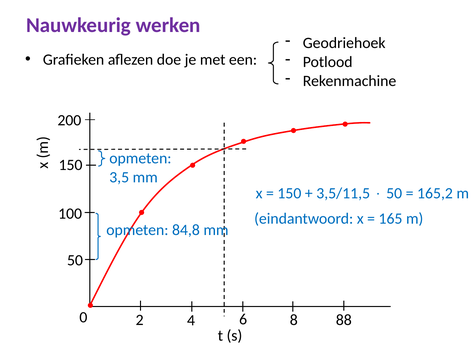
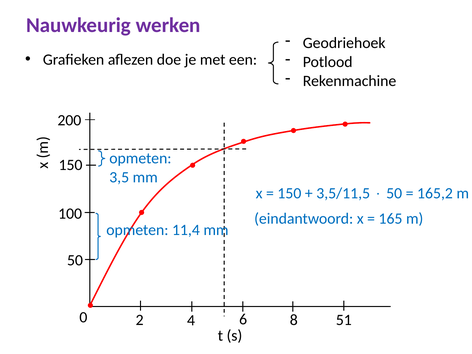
84,8: 84,8 -> 11,4
88: 88 -> 51
